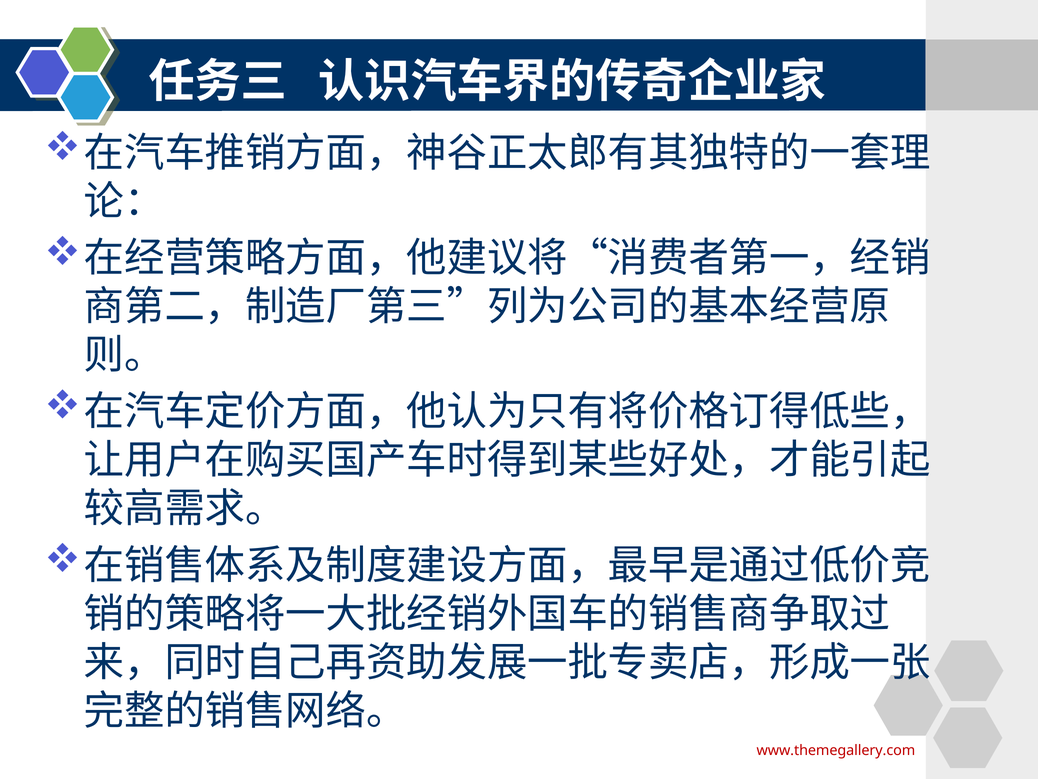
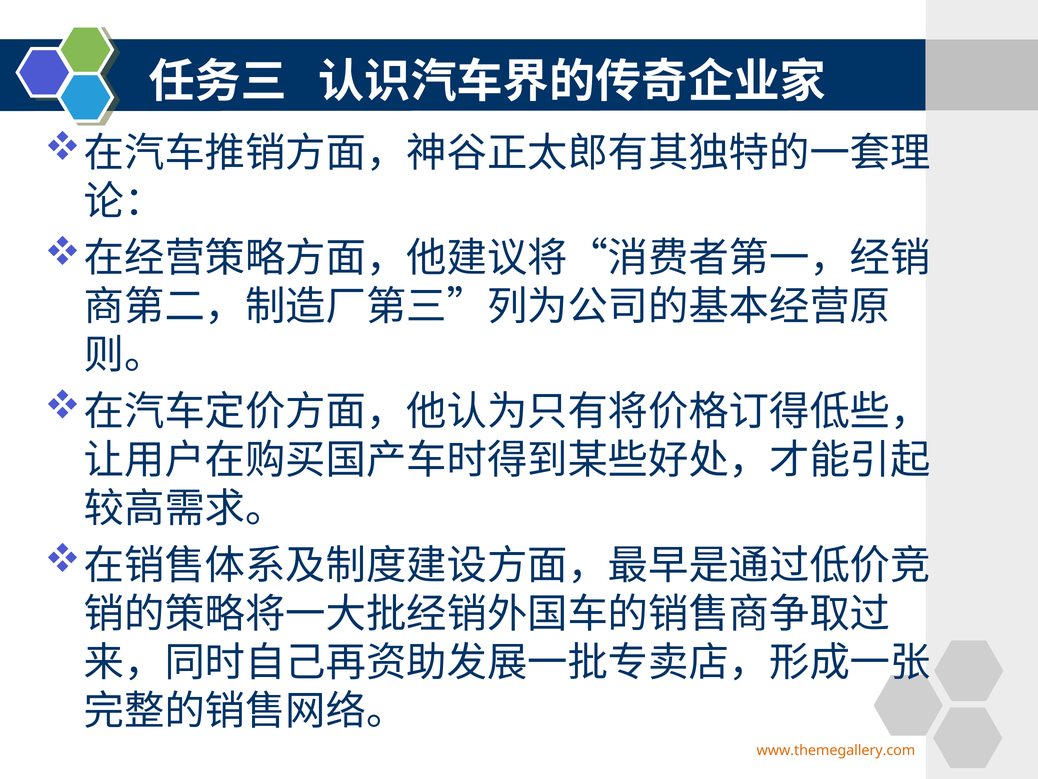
www.themegallery.com colour: red -> orange
